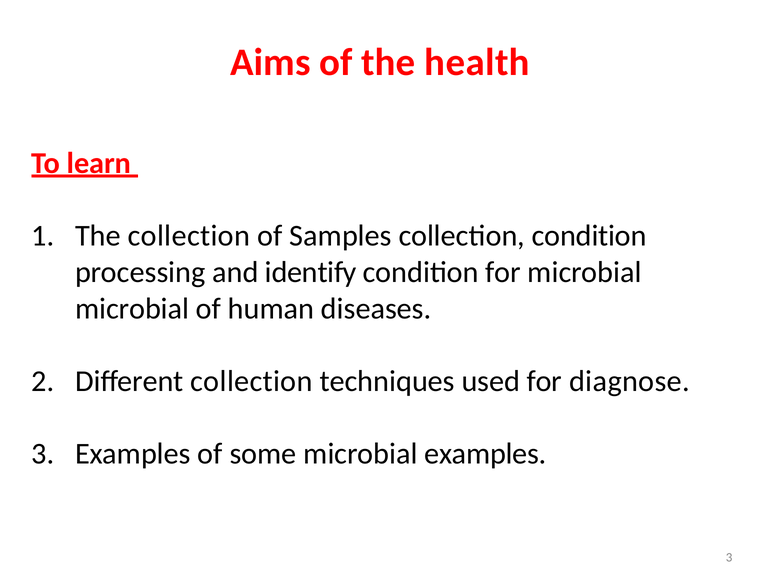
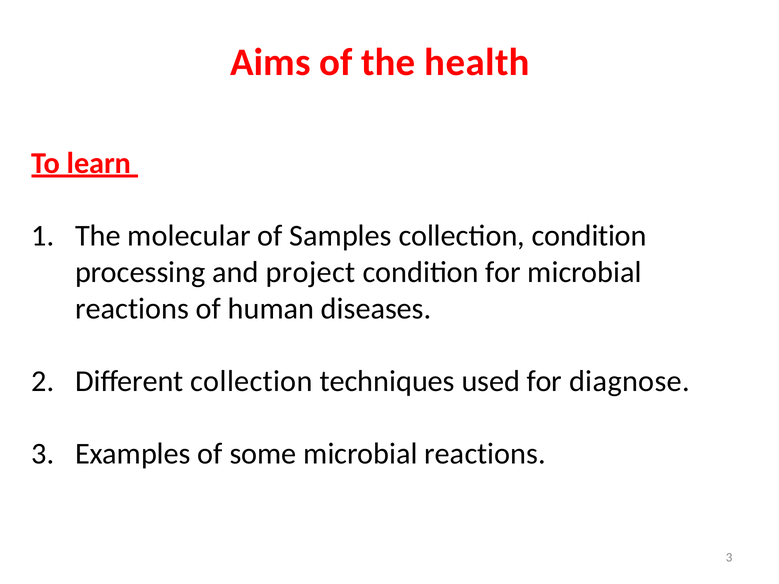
The collection: collection -> molecular
identify: identify -> project
microbial at (132, 309): microbial -> reactions
some microbial examples: examples -> reactions
